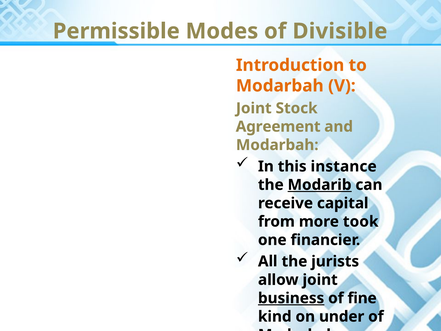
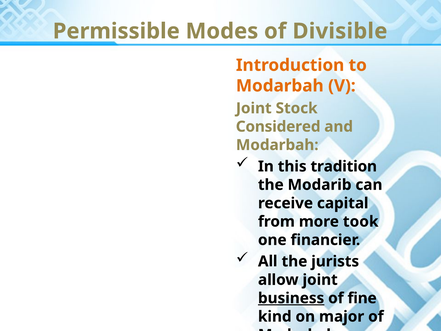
Agreement: Agreement -> Considered
instance: instance -> tradition
Modarib underline: present -> none
under: under -> major
